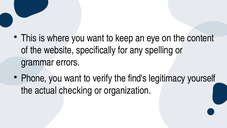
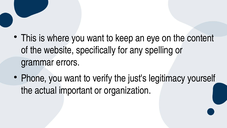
find's: find's -> just's
checking: checking -> important
